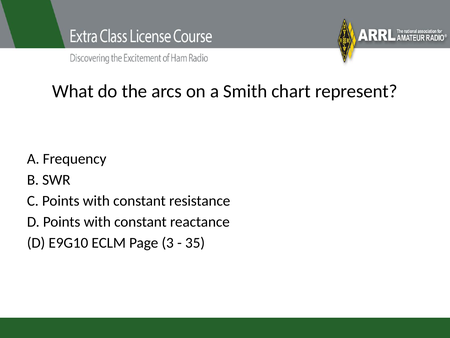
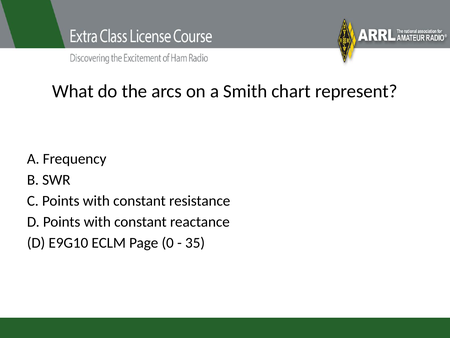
3: 3 -> 0
